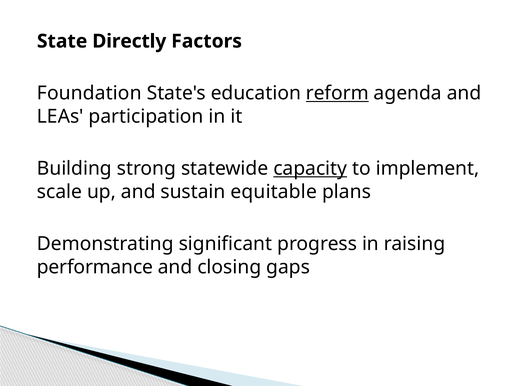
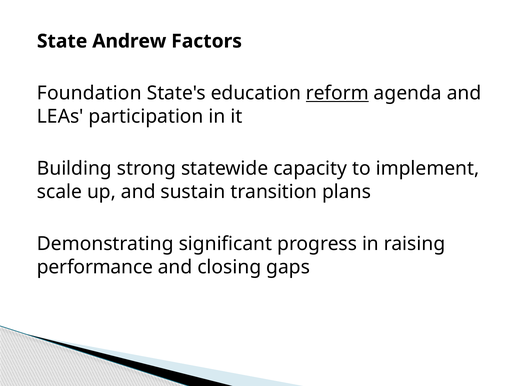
Directly: Directly -> Andrew
capacity underline: present -> none
equitable: equitable -> transition
